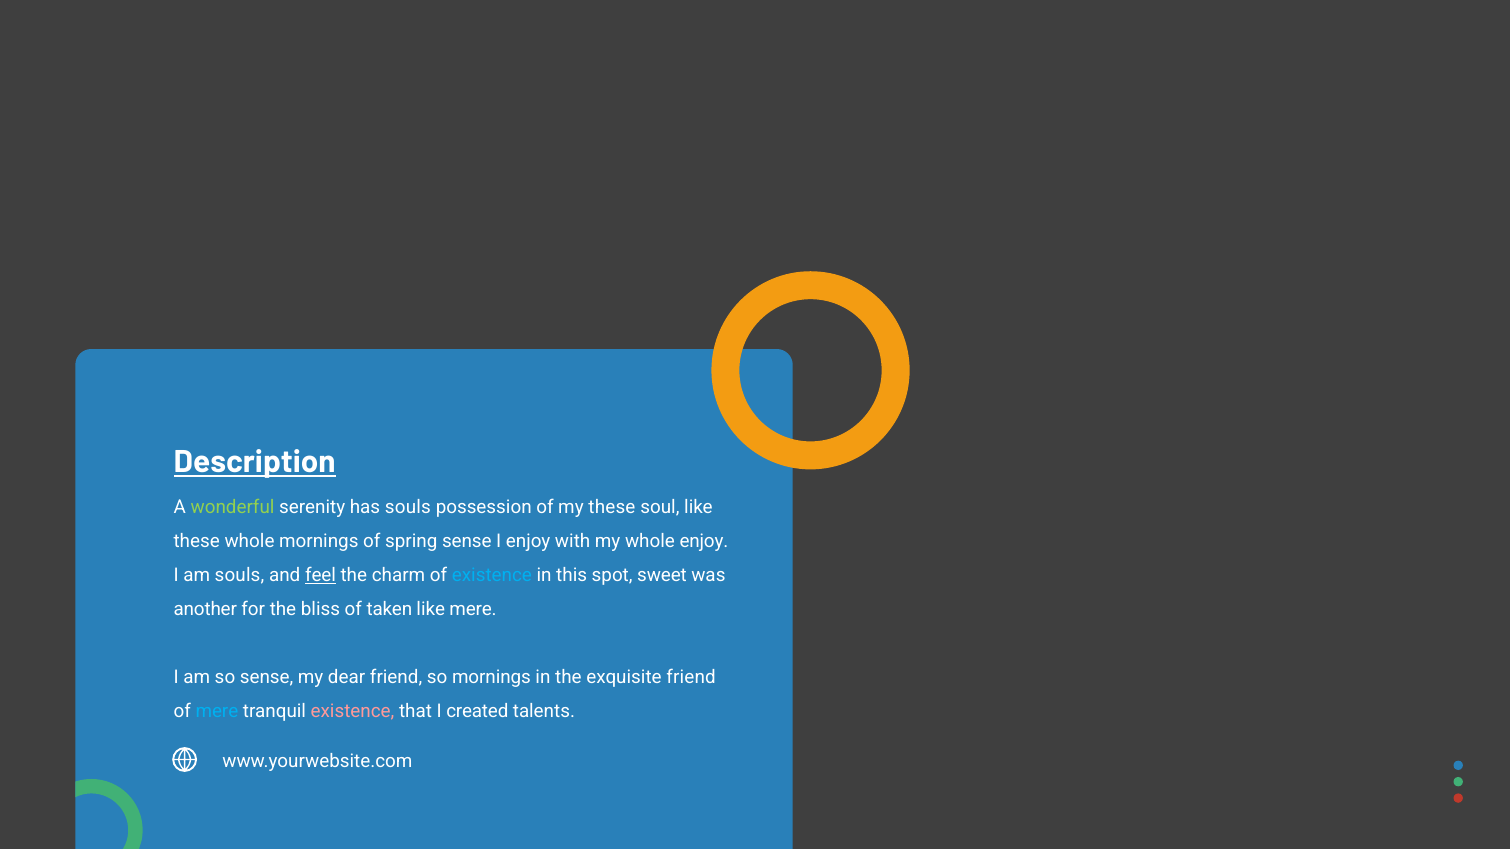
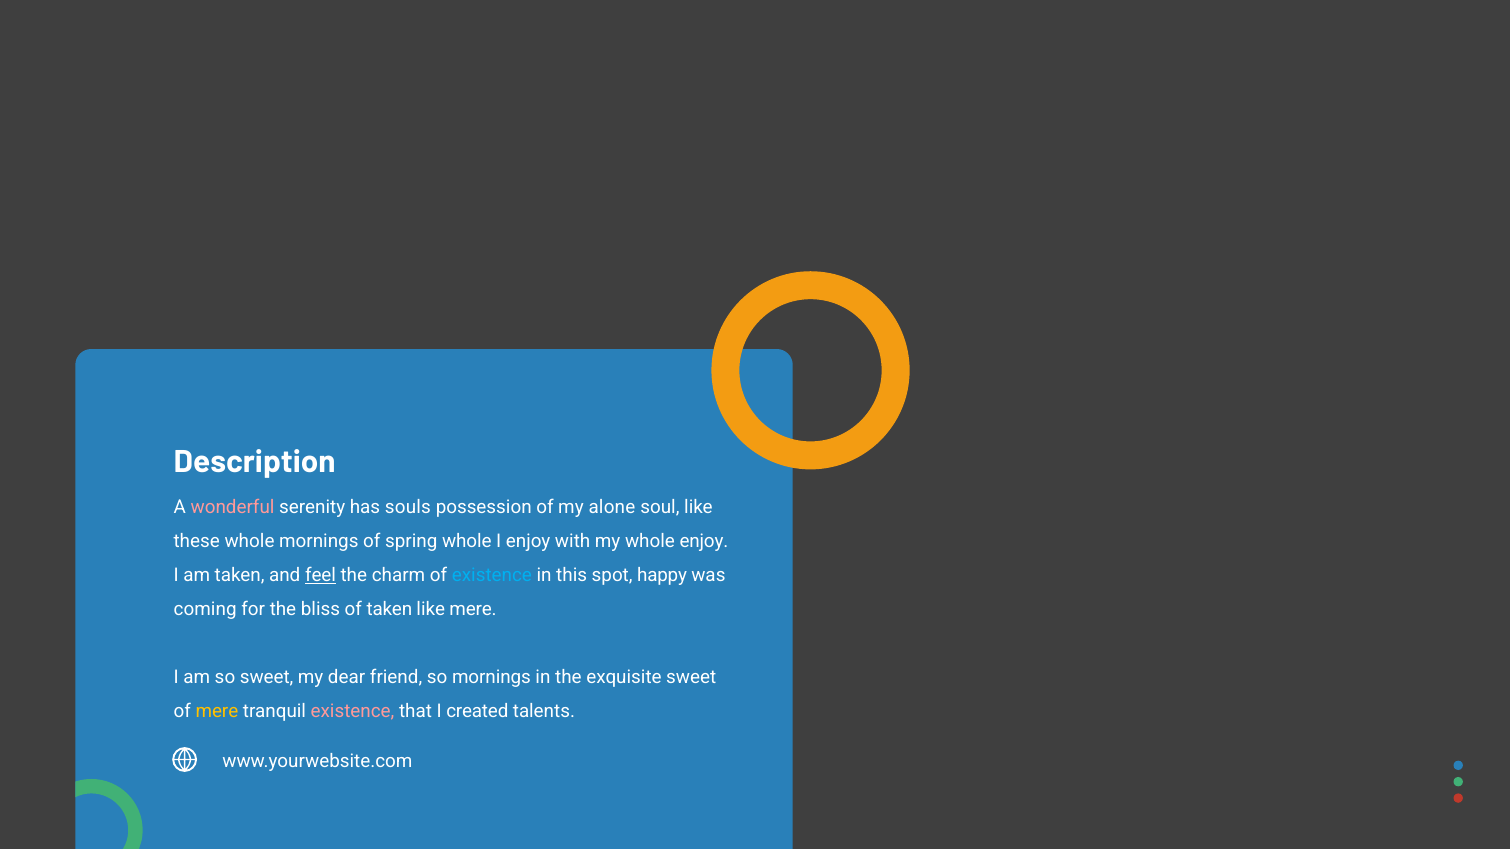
Description underline: present -> none
wonderful colour: light green -> pink
my these: these -> alone
spring sense: sense -> whole
am souls: souls -> taken
sweet: sweet -> happy
another: another -> coming
so sense: sense -> sweet
exquisite friend: friend -> sweet
mere at (217, 711) colour: light blue -> yellow
